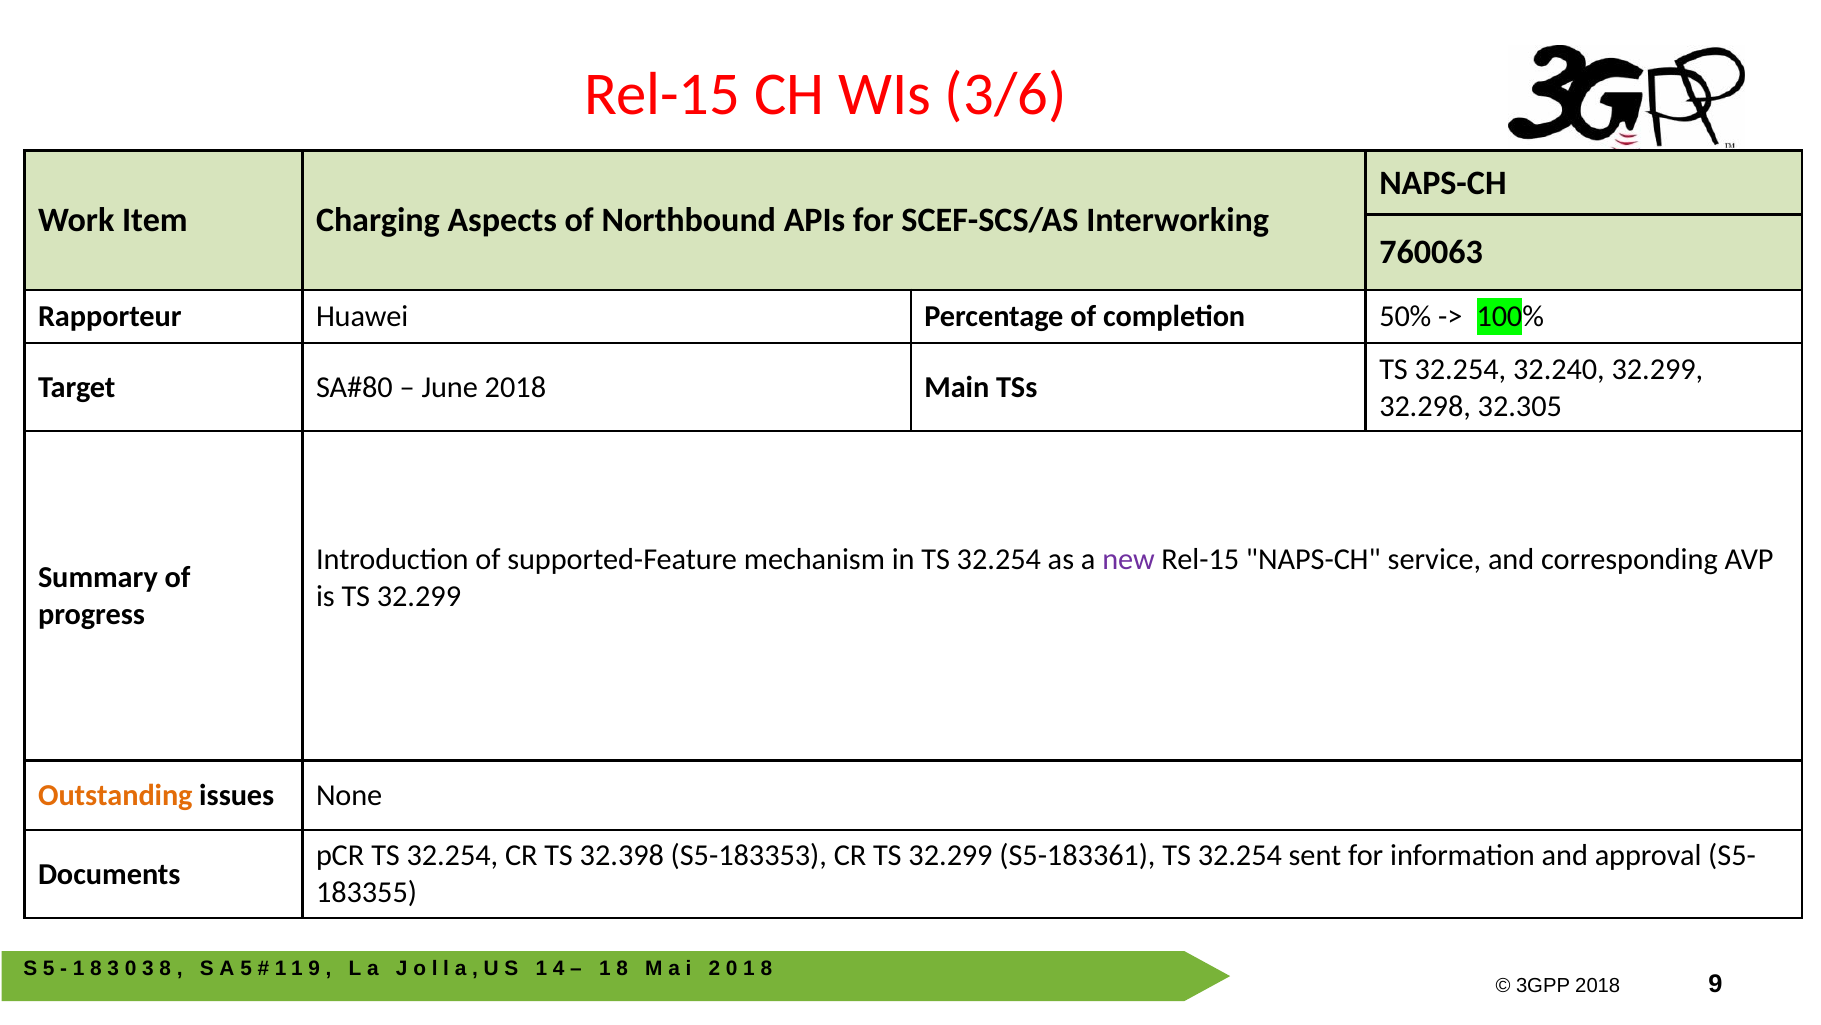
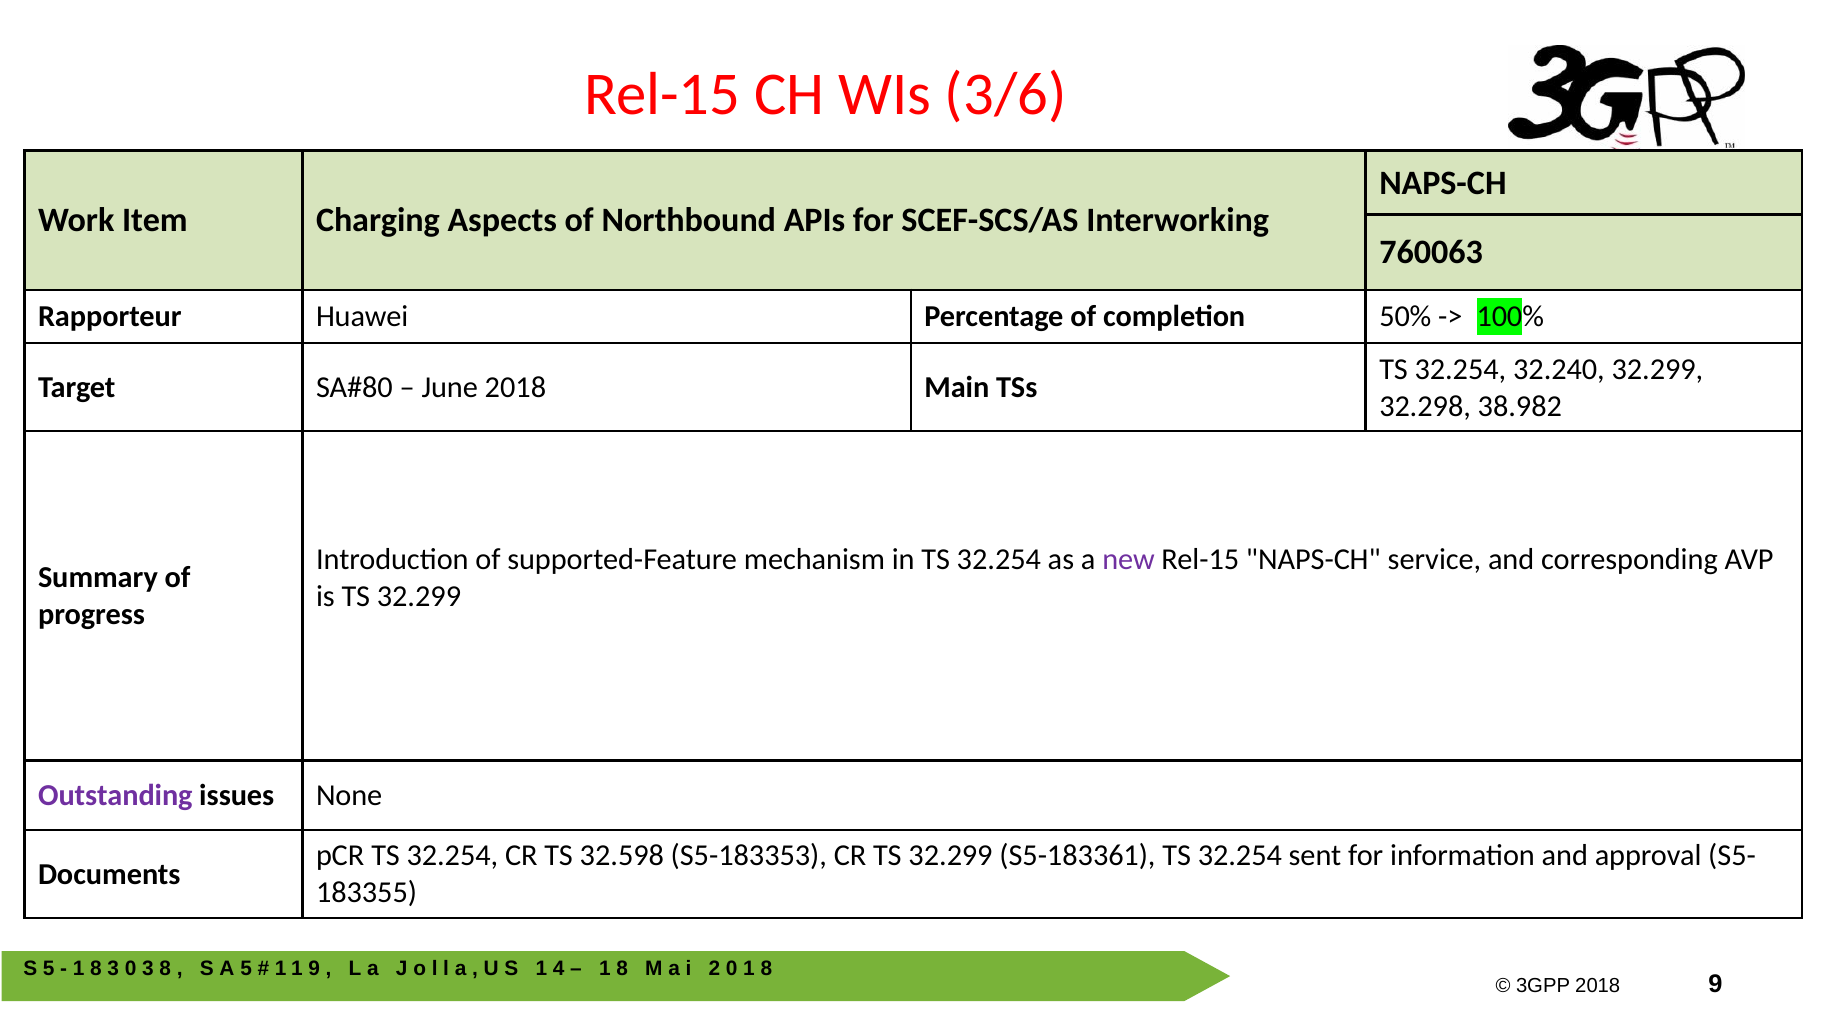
32.305: 32.305 -> 38.982
Outstanding colour: orange -> purple
32.398: 32.398 -> 32.598
